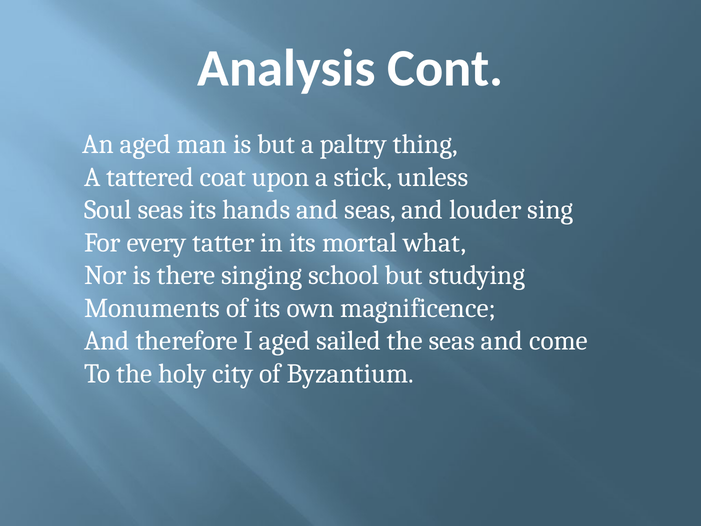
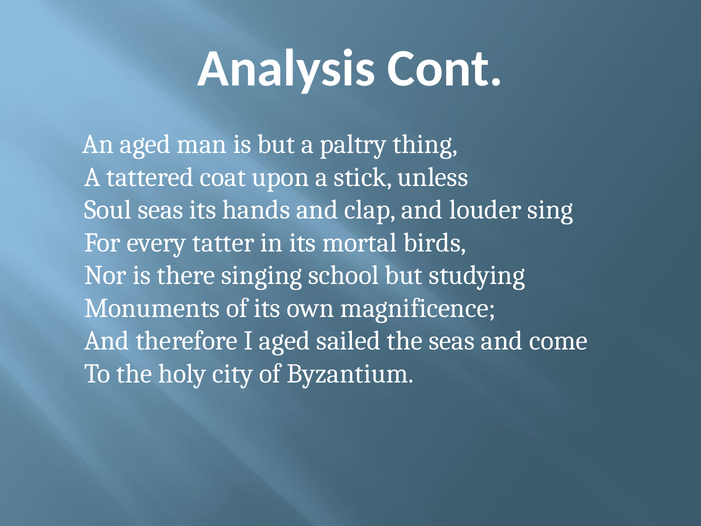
and seas: seas -> clap
what: what -> birds
